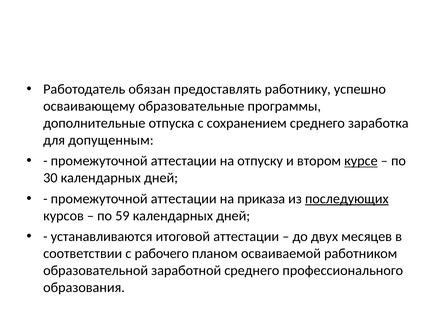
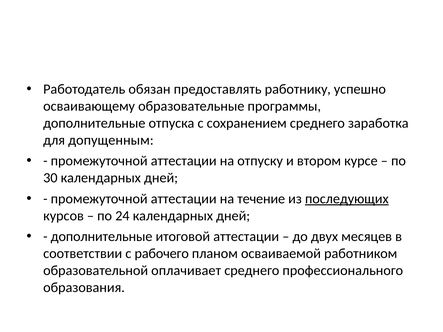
курсе underline: present -> none
приказа: приказа -> течение
59: 59 -> 24
устанавливаются at (102, 237): устанавливаются -> дополнительные
заработной: заработной -> оплачивает
